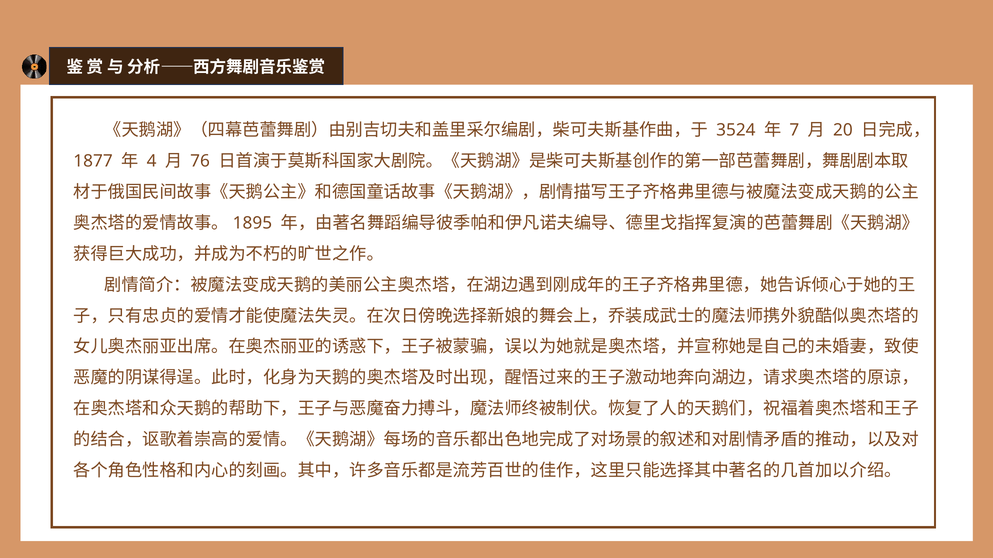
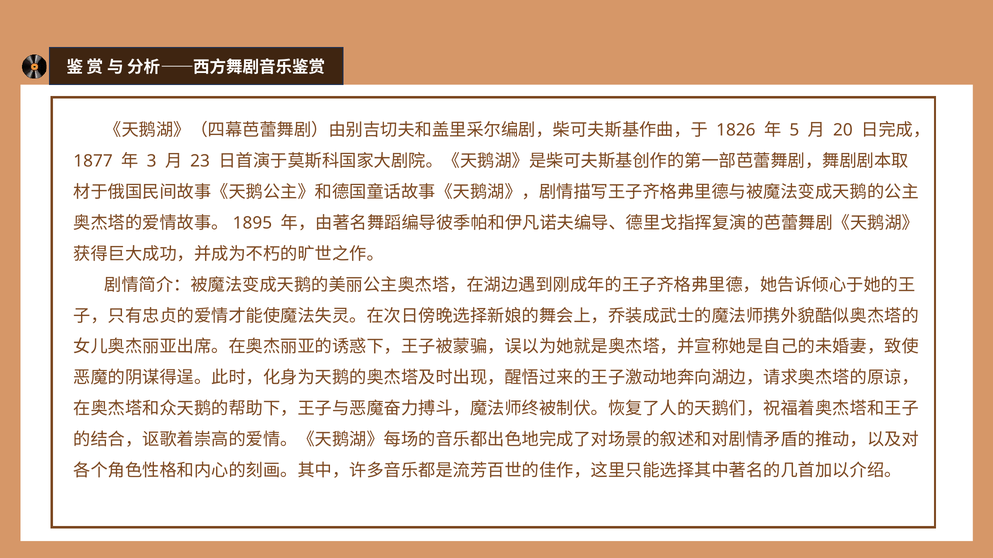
3524: 3524 -> 1826
7: 7 -> 5
4: 4 -> 3
76: 76 -> 23
